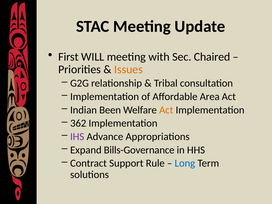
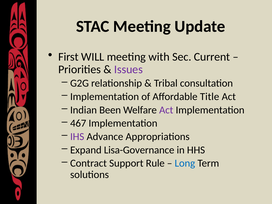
Chaired: Chaired -> Current
Issues colour: orange -> purple
Area: Area -> Title
Act at (166, 110) colour: orange -> purple
362: 362 -> 467
Bills-Governance: Bills-Governance -> Lisa-Governance
